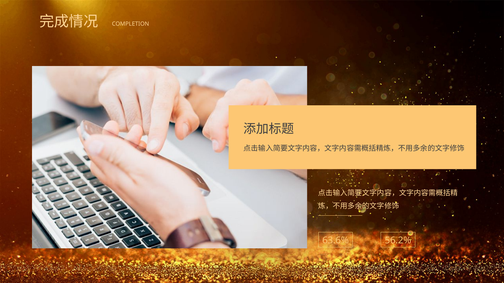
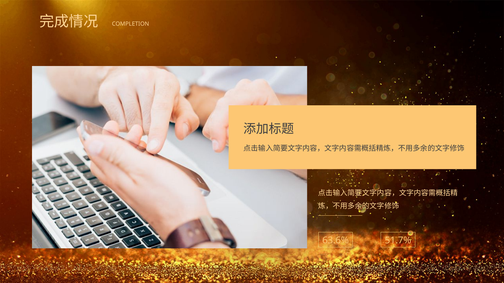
56.2%: 56.2% -> 51.7%
